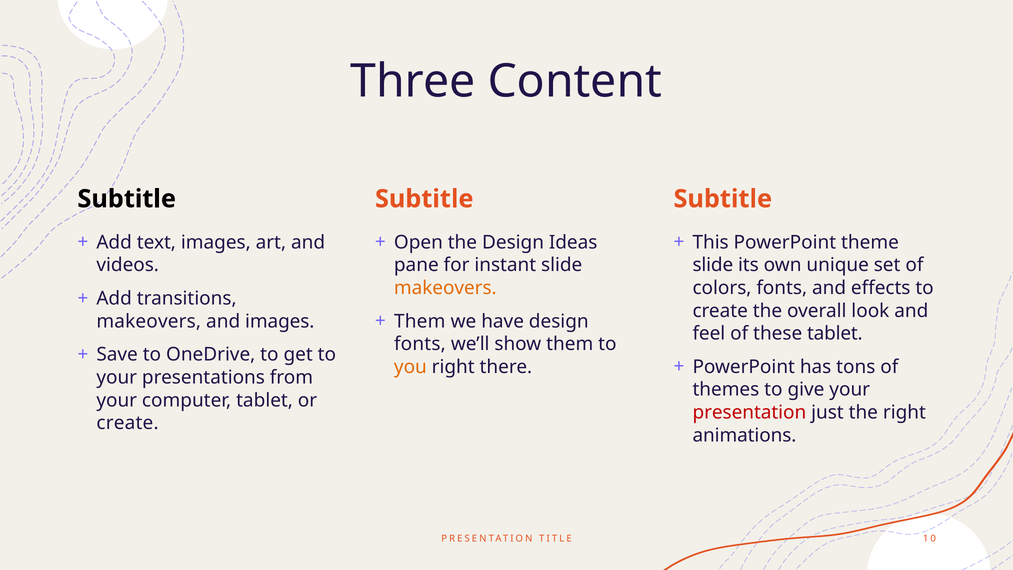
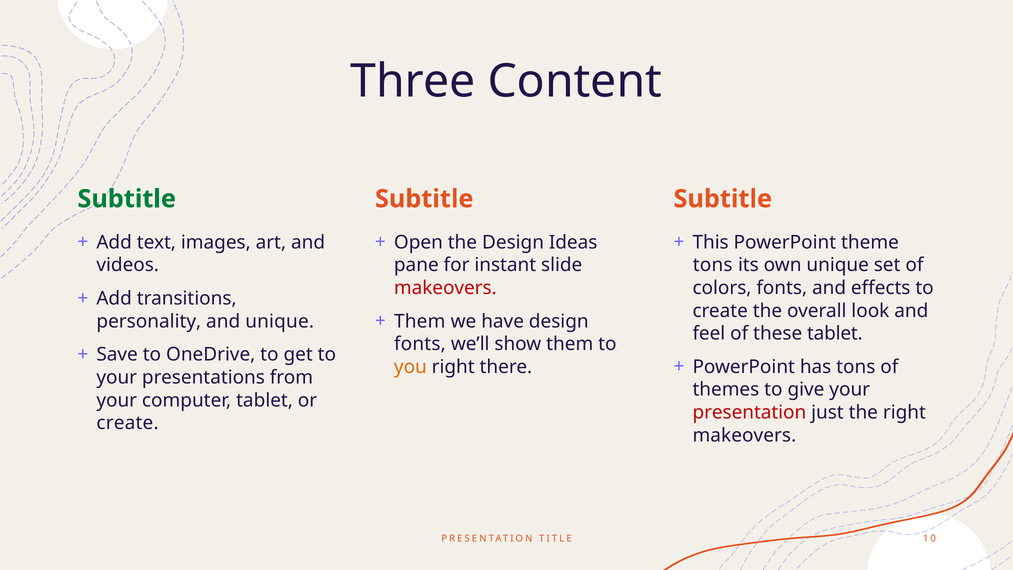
Subtitle at (127, 199) colour: black -> green
slide at (713, 265): slide -> tons
makeovers at (445, 288) colour: orange -> red
makeovers at (149, 321): makeovers -> personality
and images: images -> unique
animations at (744, 435): animations -> makeovers
